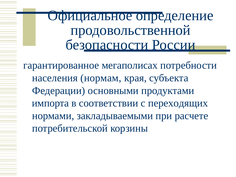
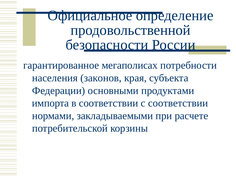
нормам: нормам -> законов
с переходящих: переходящих -> соответствии
